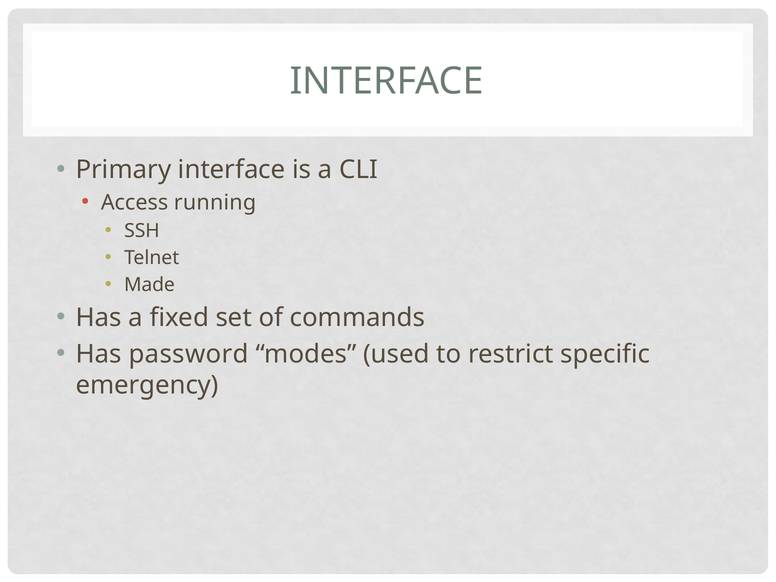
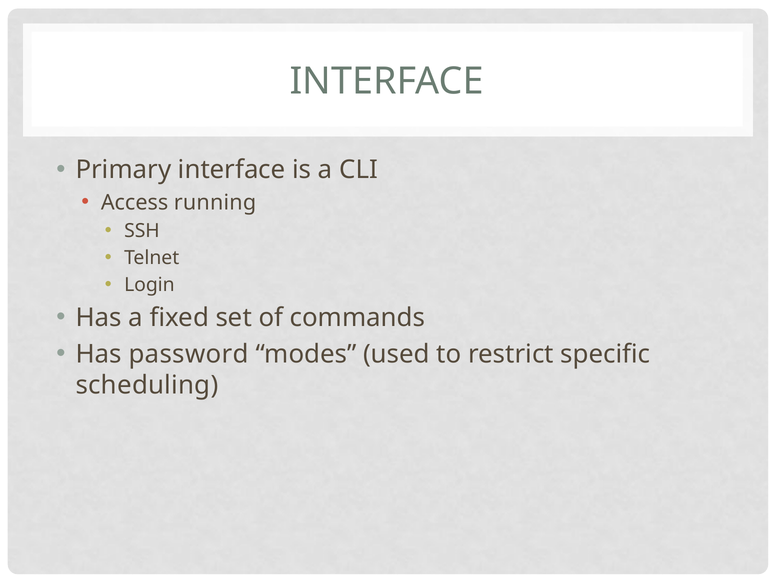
Made: Made -> Login
emergency: emergency -> scheduling
